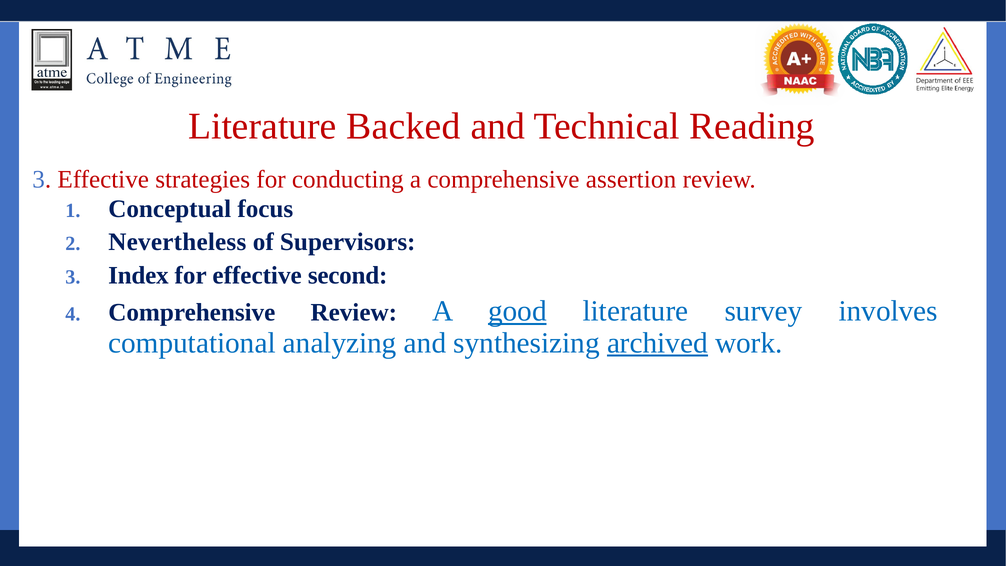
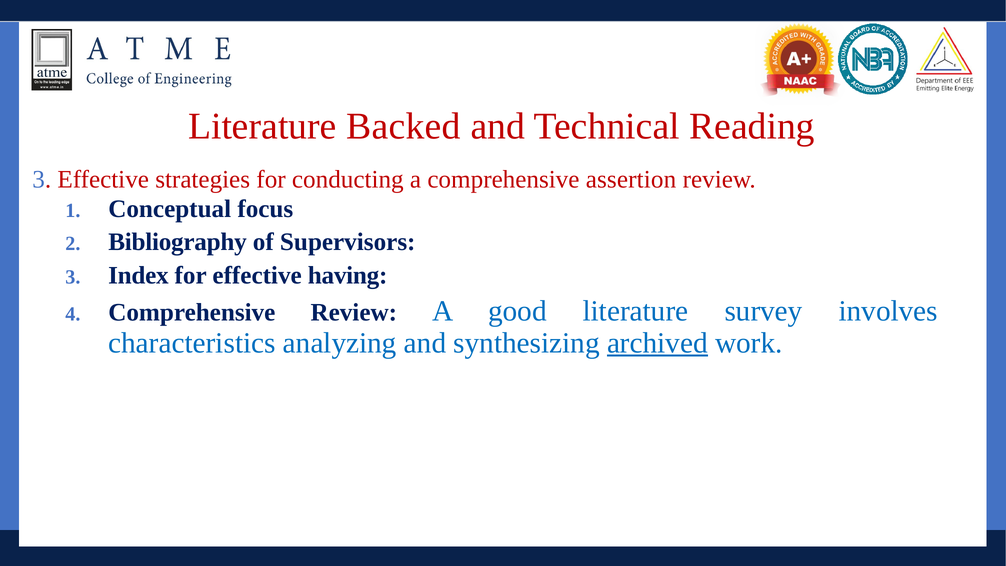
Nevertheless: Nevertheless -> Bibliography
second: second -> having
good underline: present -> none
computational: computational -> characteristics
